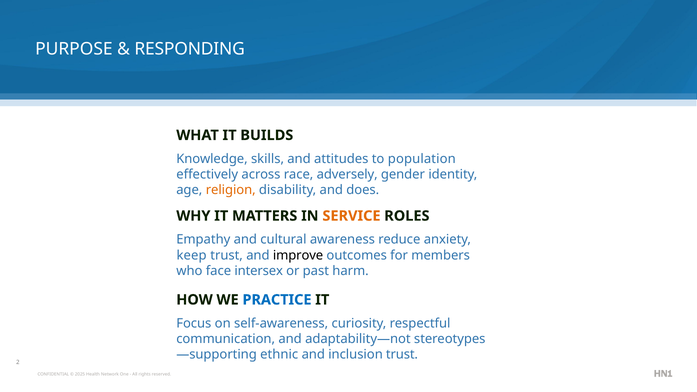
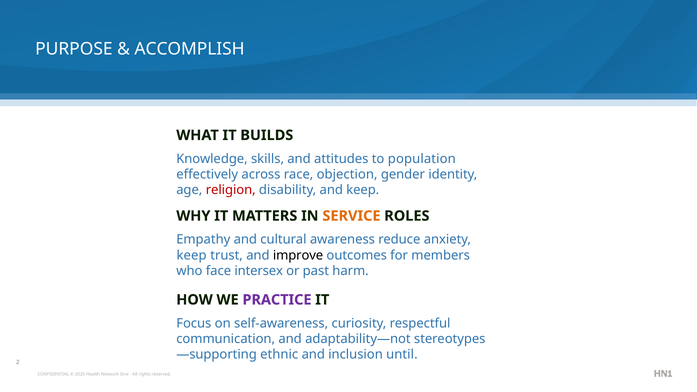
RESPONDING: RESPONDING -> ACCOMPLISH
adversely: adversely -> objection
religion colour: orange -> red
and does: does -> keep
PRACTICE colour: blue -> purple
inclusion trust: trust -> until
